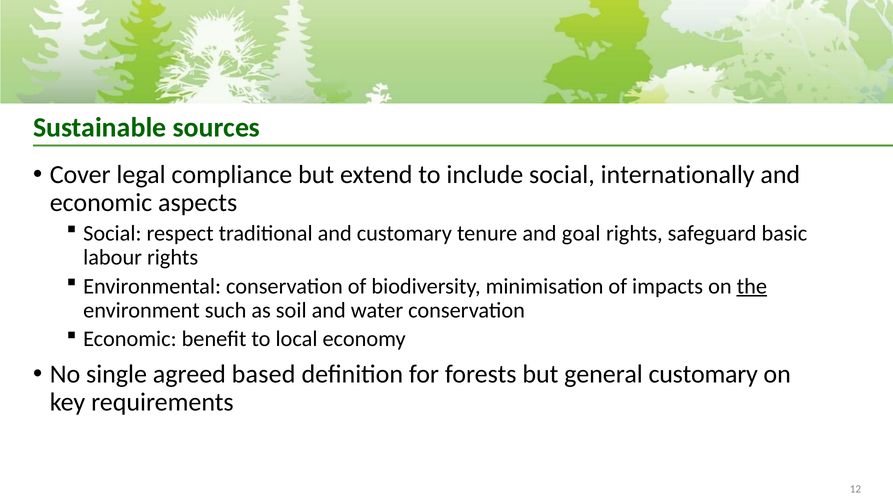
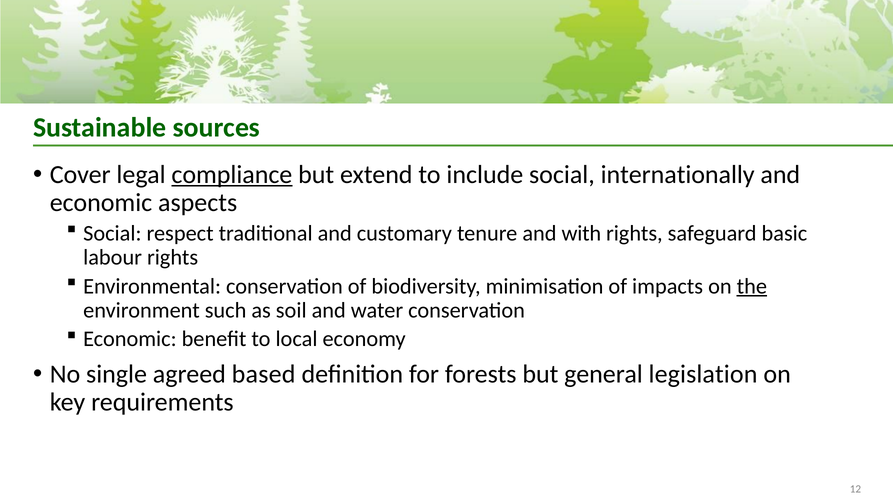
compliance underline: none -> present
goal: goal -> with
general customary: customary -> legislation
